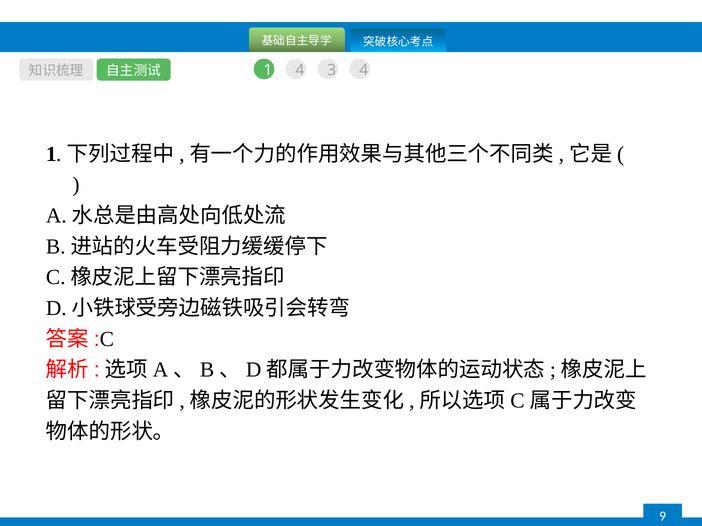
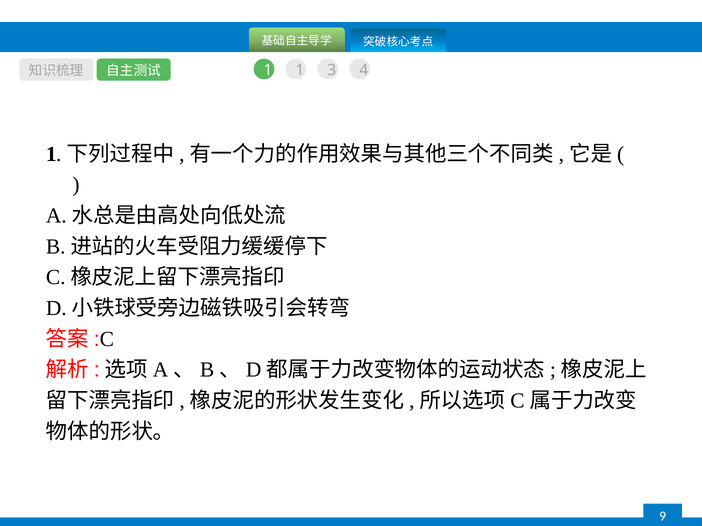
1 4: 4 -> 1
